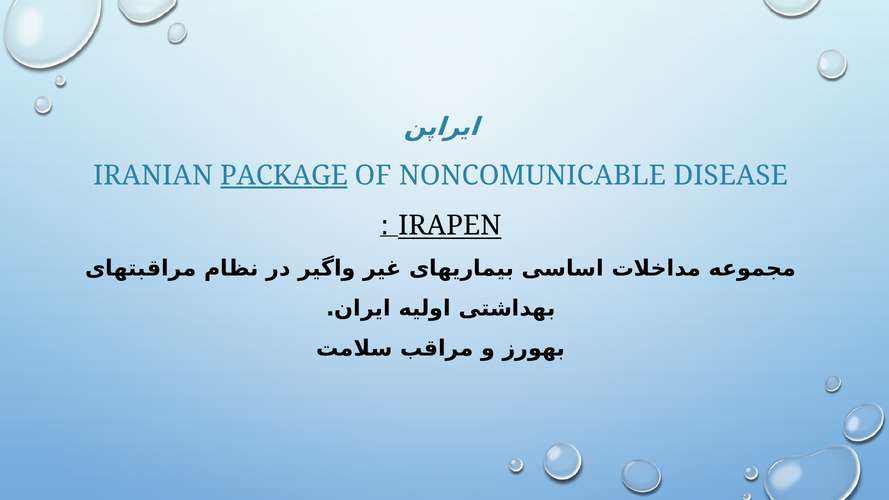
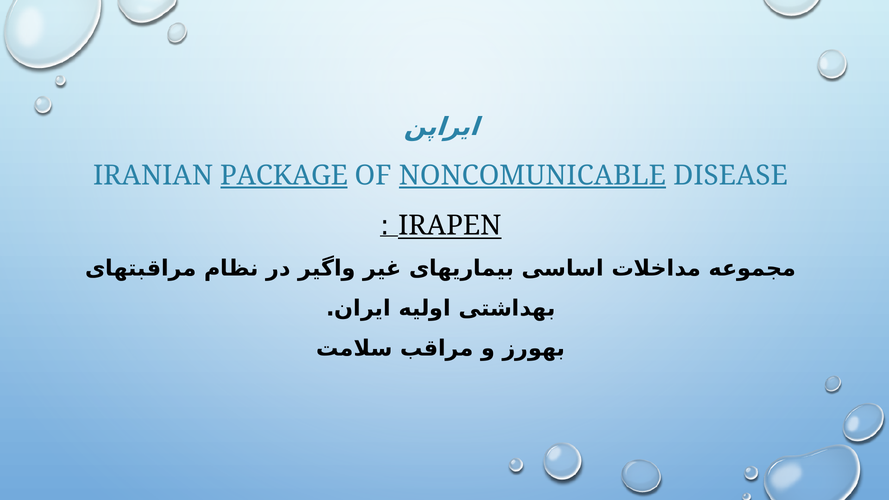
NONCOMUNICABLE underline: none -> present
